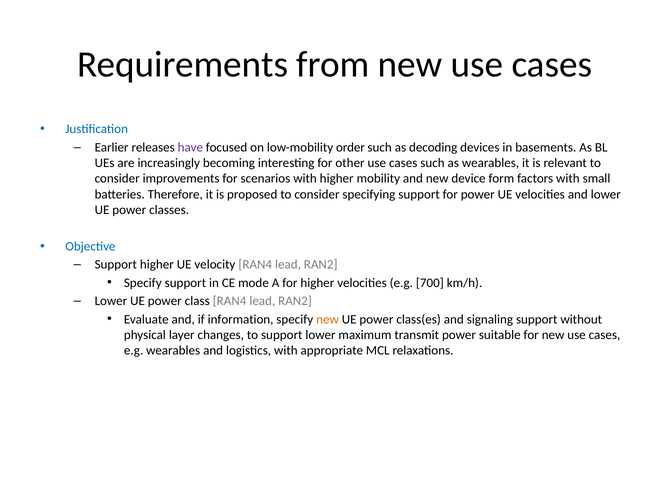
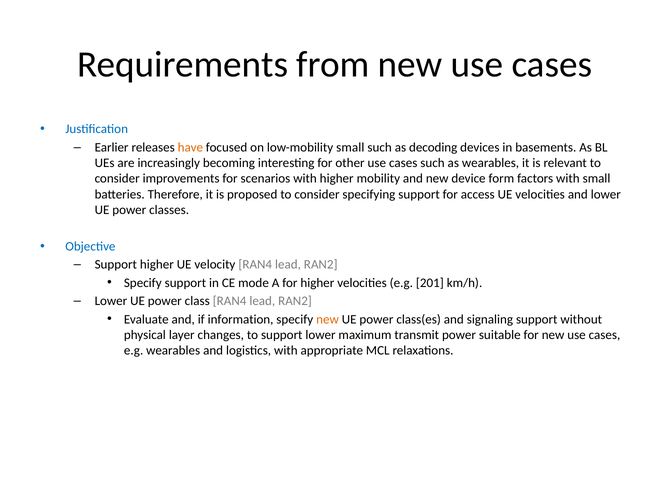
have colour: purple -> orange
low-mobility order: order -> small
for power: power -> access
700: 700 -> 201
